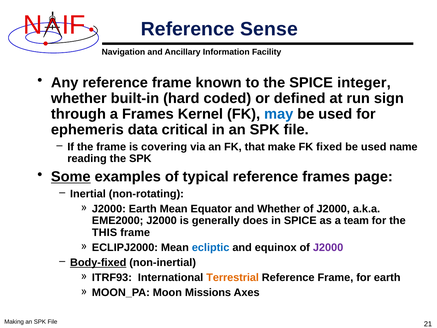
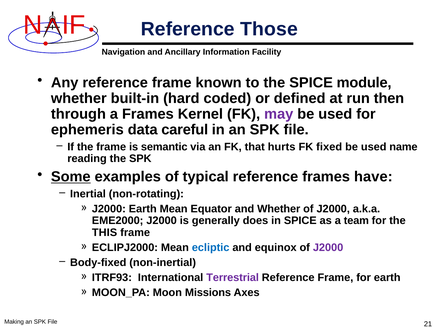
Sense: Sense -> Those
integer: integer -> module
sign: sign -> then
may colour: blue -> purple
critical: critical -> careful
covering: covering -> semantic
make: make -> hurts
page: page -> have
Body-fixed underline: present -> none
Terrestrial colour: orange -> purple
